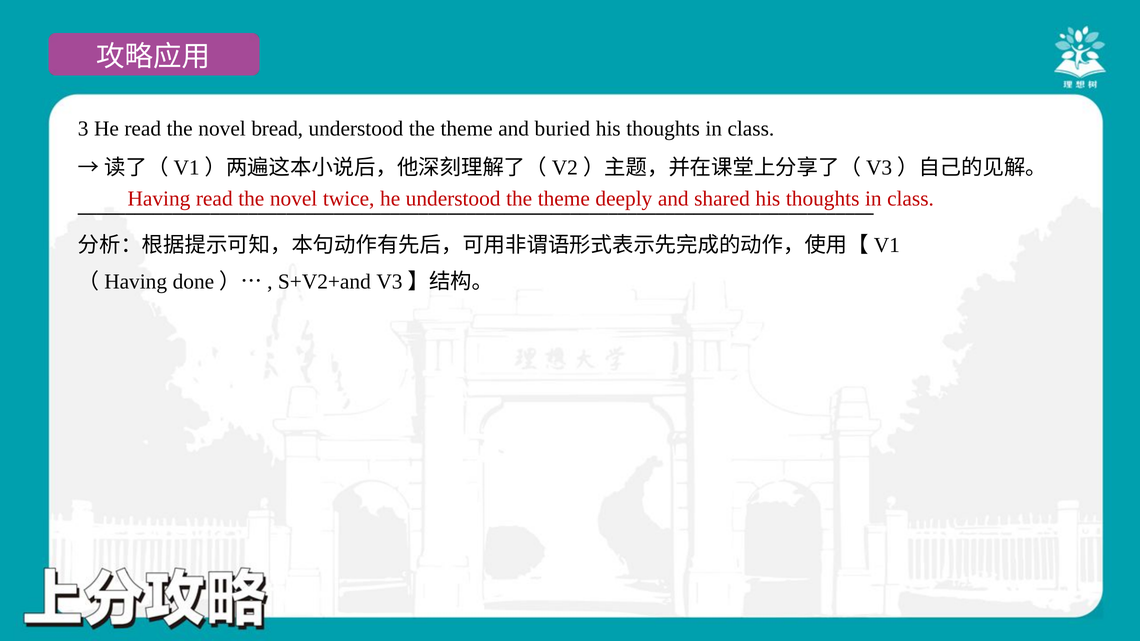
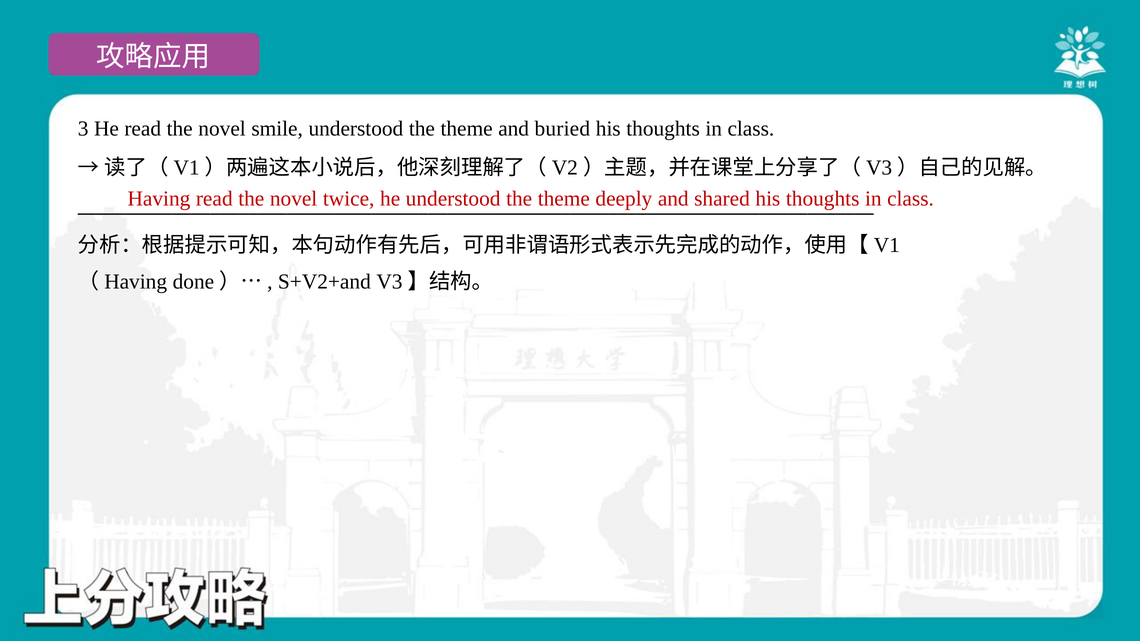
bread: bread -> smile
